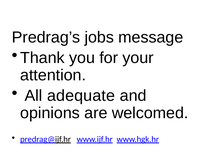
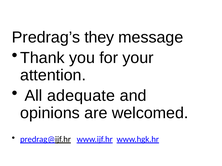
jobs: jobs -> they
